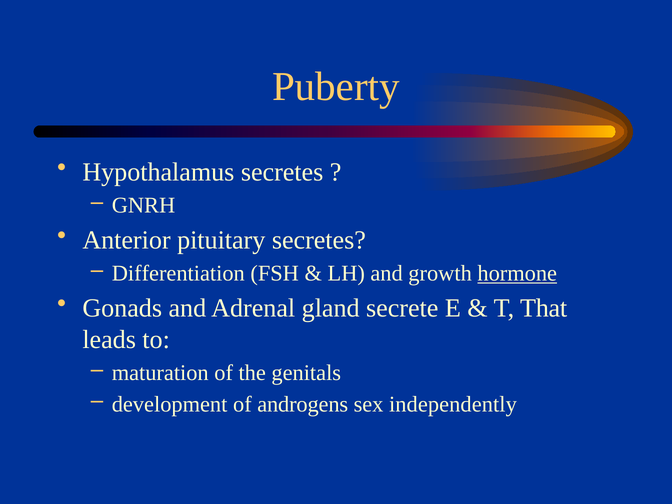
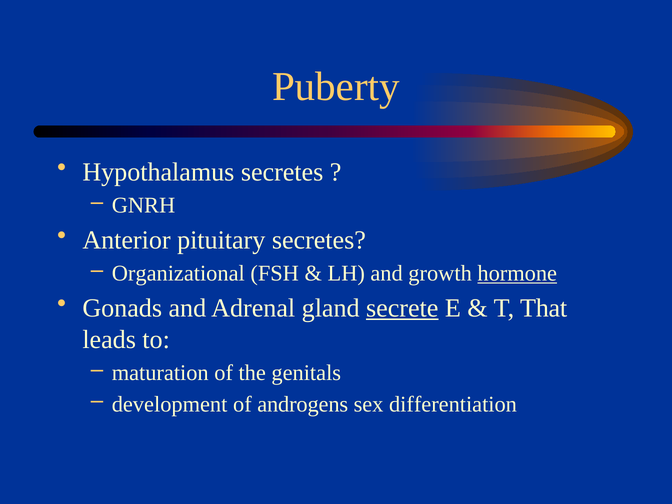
Differentiation: Differentiation -> Organizational
secrete underline: none -> present
independently: independently -> differentiation
